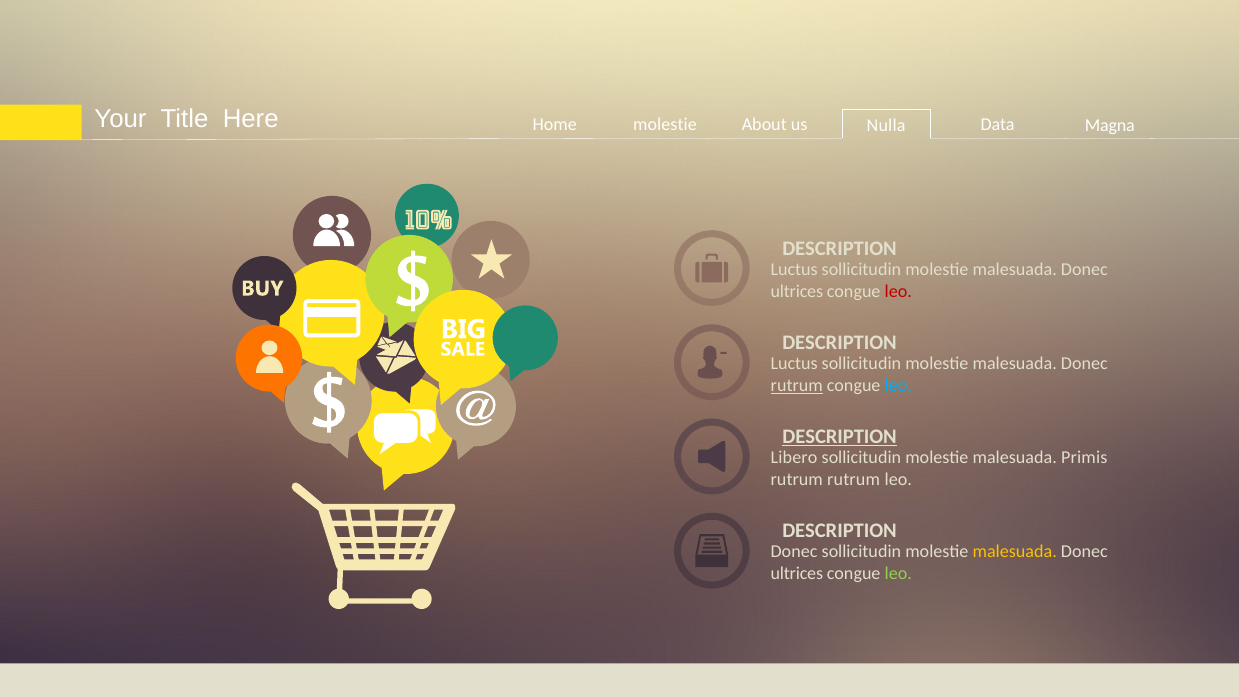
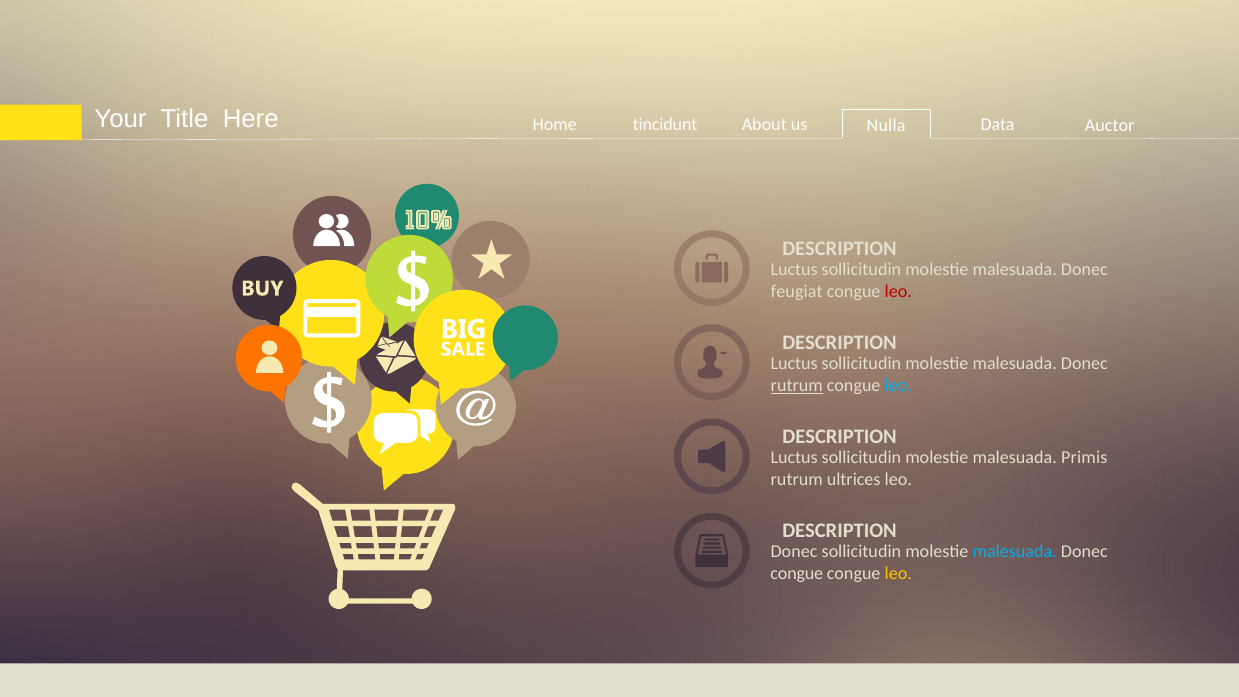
Here molestie: molestie -> tincidunt
Magna: Magna -> Auctor
ultrices at (797, 291): ultrices -> feugiat
DESCRIPTION at (840, 437) underline: present -> none
Libero at (794, 458): Libero -> Luctus
rutrum rutrum: rutrum -> ultrices
malesuada at (1015, 552) colour: yellow -> light blue
ultrices at (797, 574): ultrices -> congue
leo at (898, 574) colour: light green -> yellow
